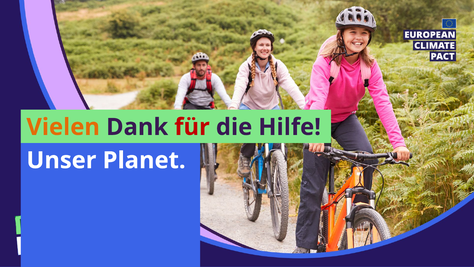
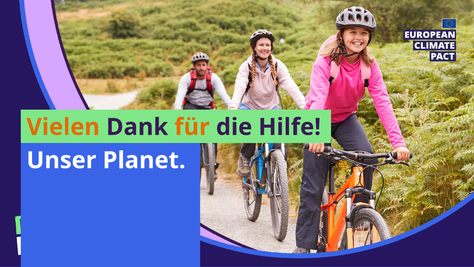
für colour: red -> orange
